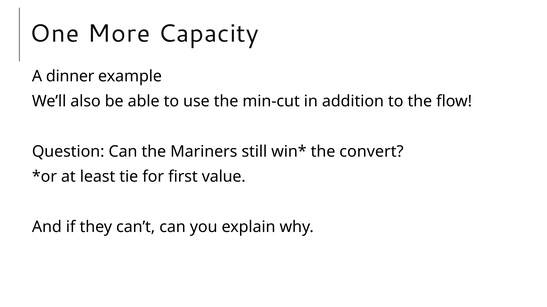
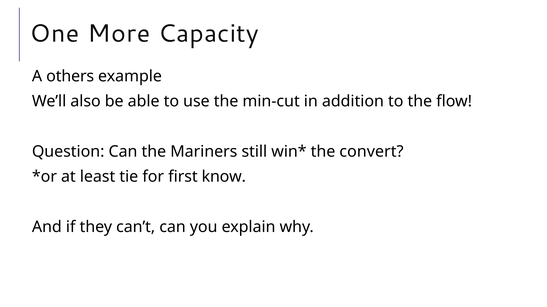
dinner: dinner -> others
value: value -> know
